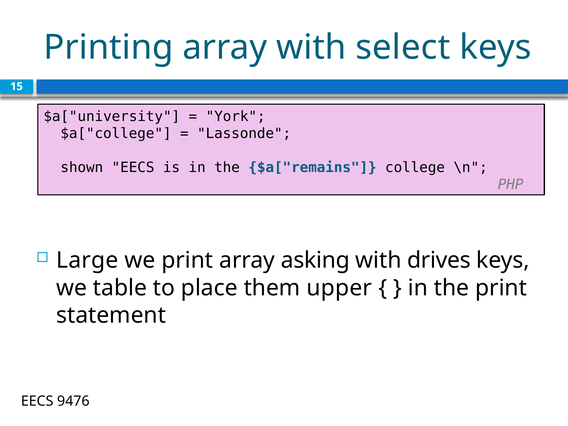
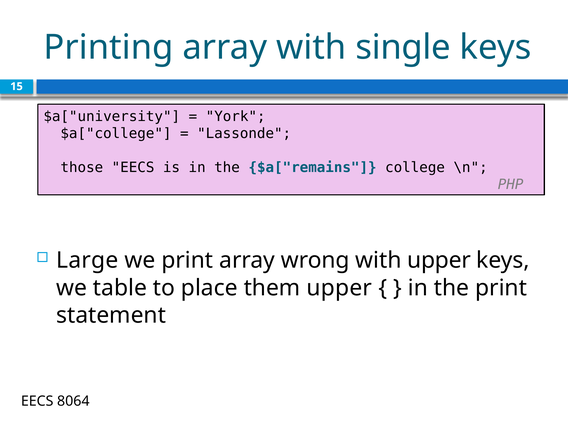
select: select -> single
shown: shown -> those
asking: asking -> wrong
with drives: drives -> upper
9476: 9476 -> 8064
